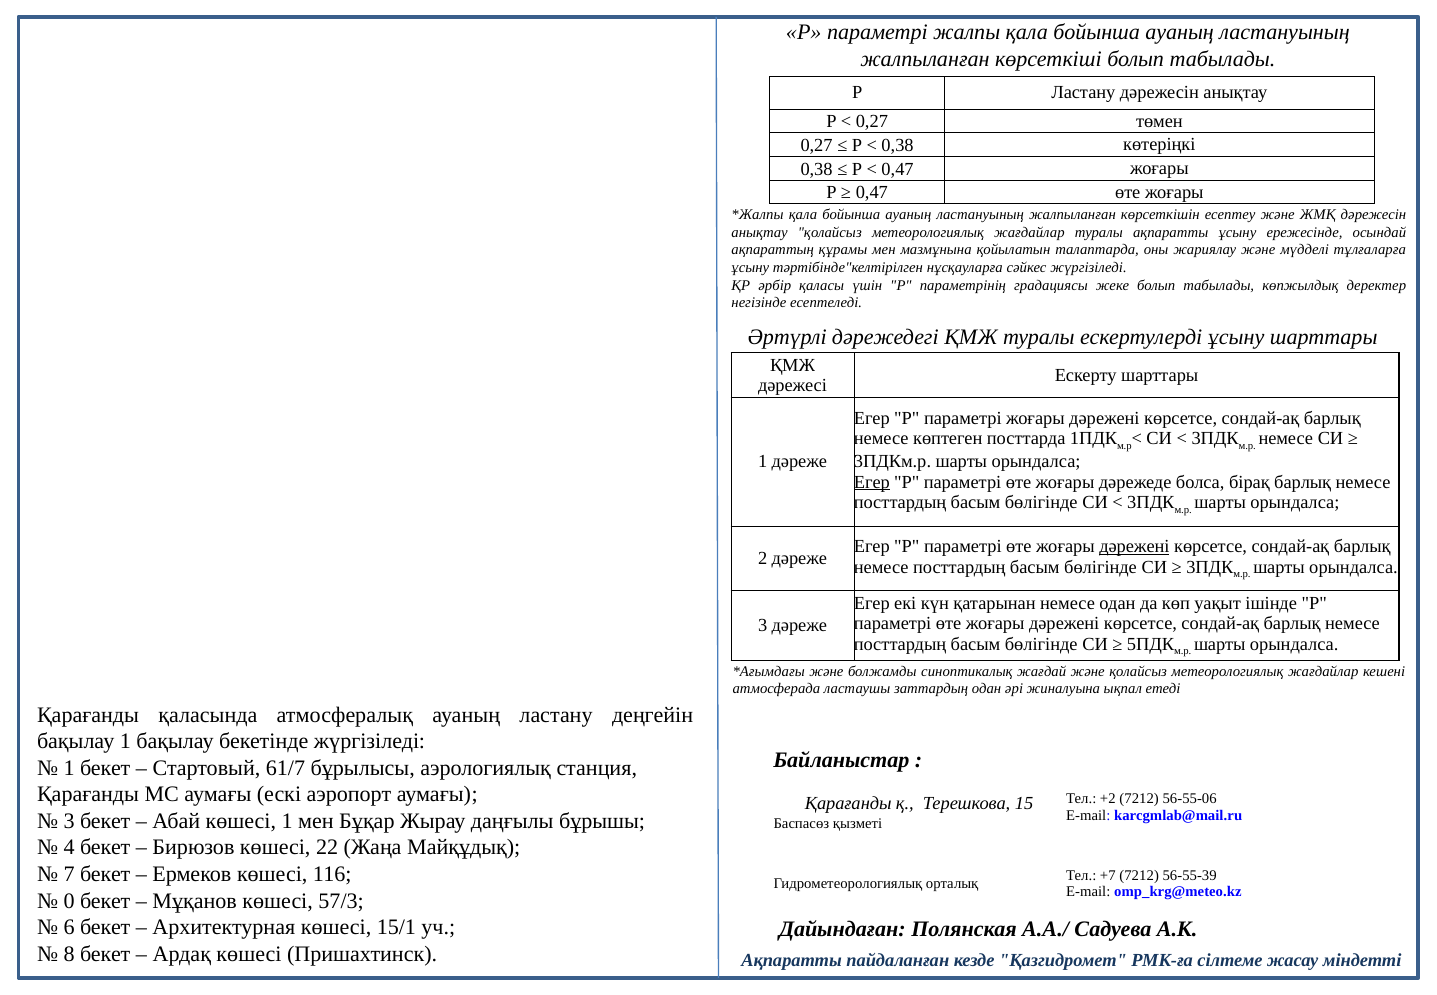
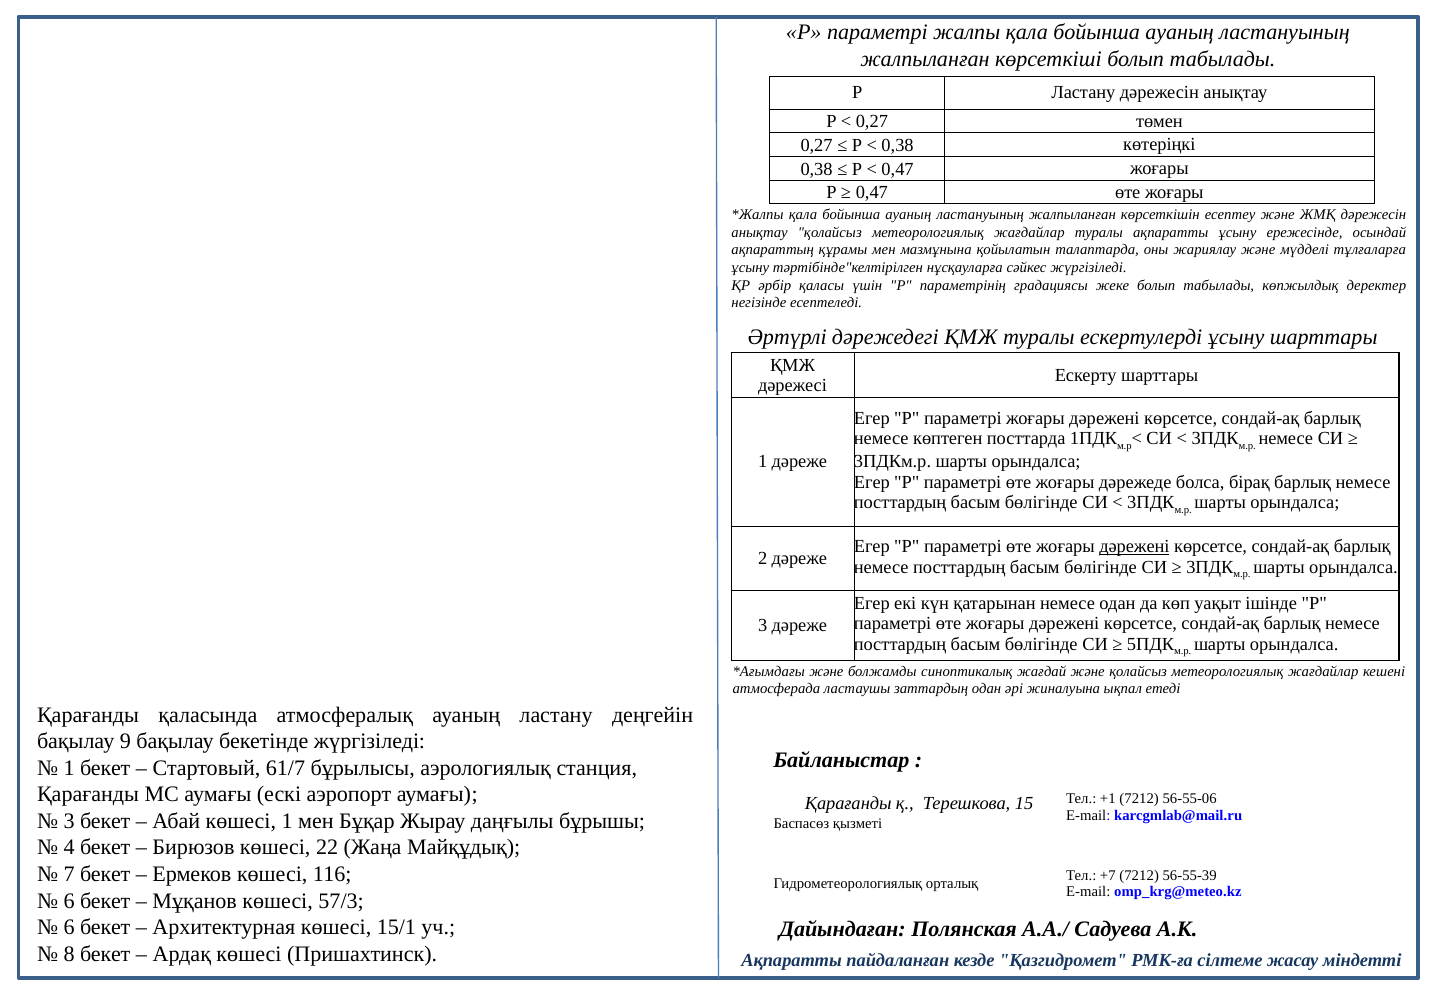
Егер at (872, 482) underline: present -> none
бақылау 1: 1 -> 9
+2: +2 -> +1
0 at (69, 901): 0 -> 6
